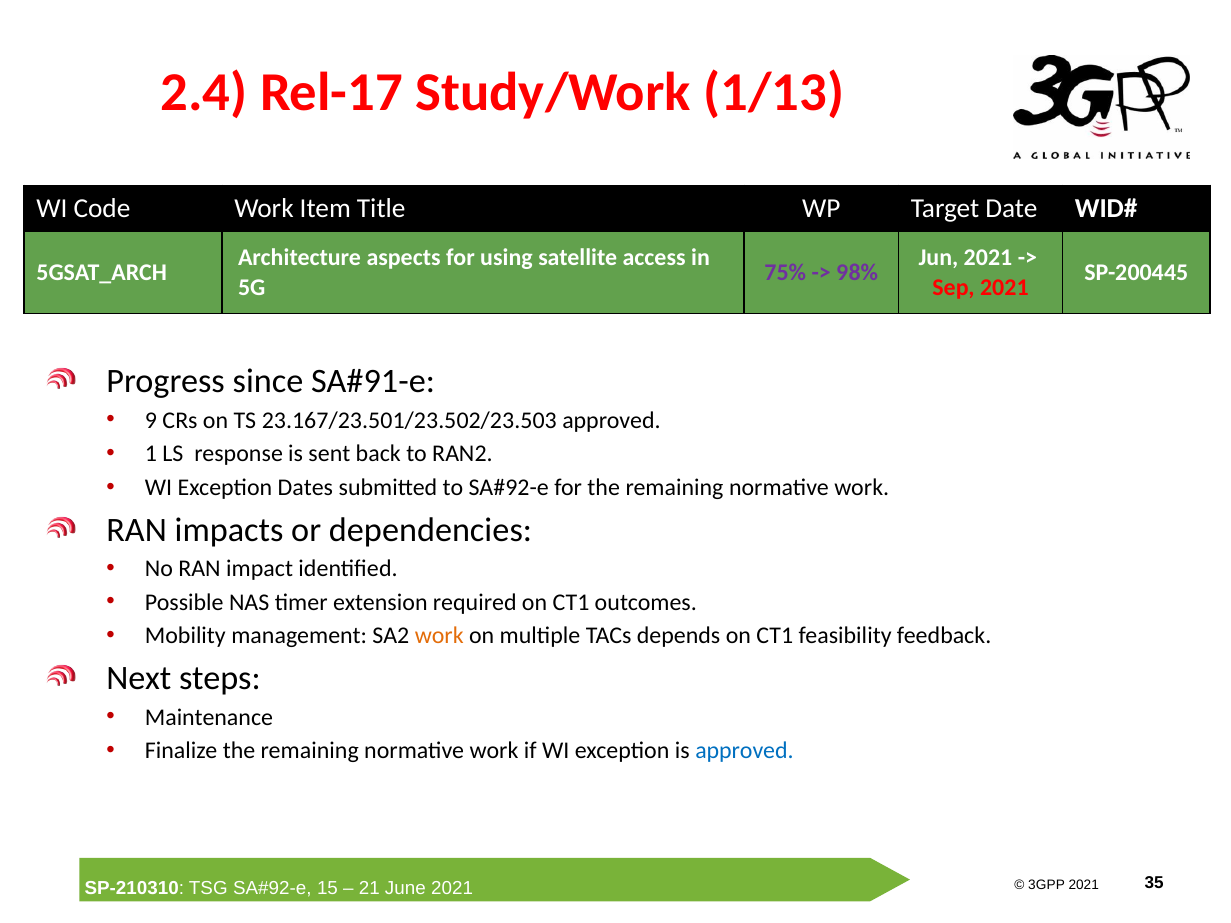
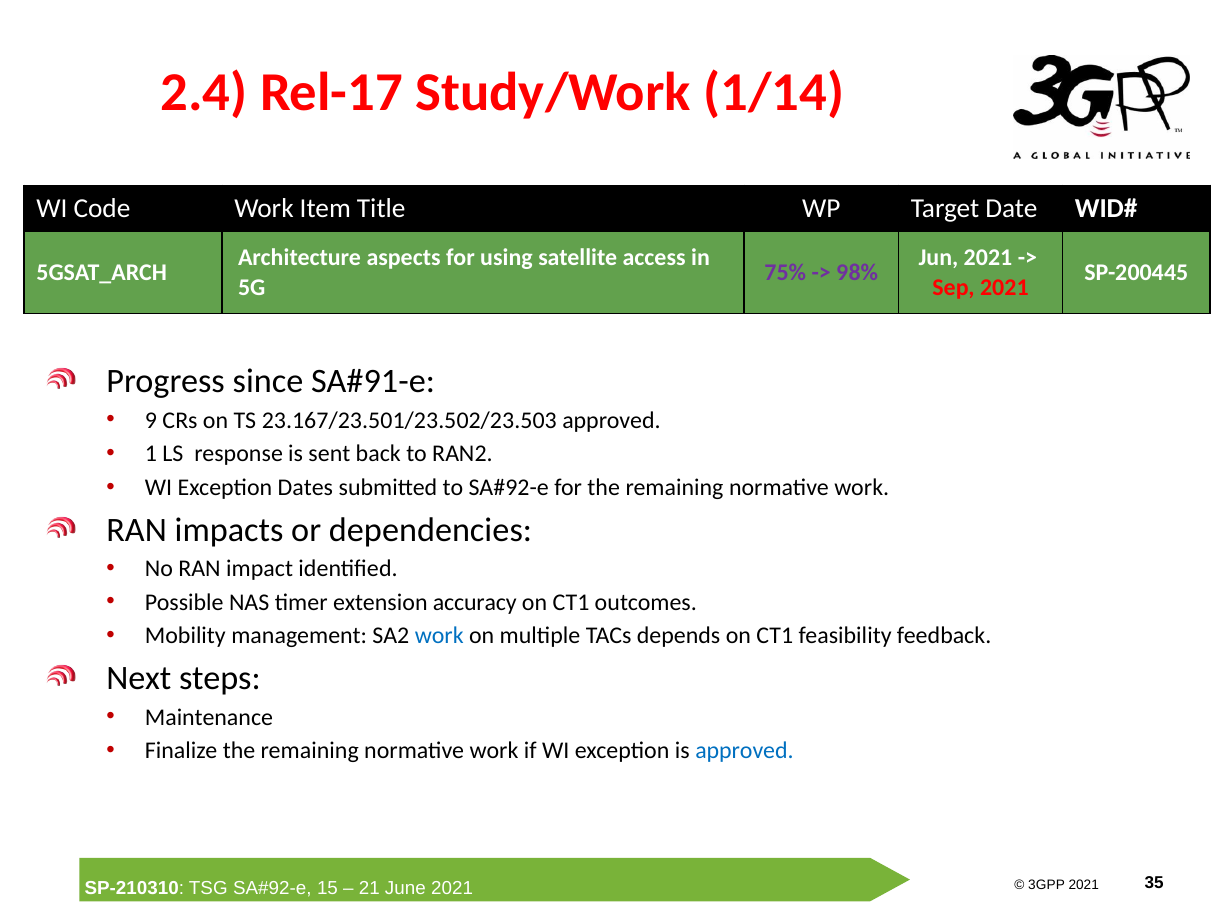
1/13: 1/13 -> 1/14
required: required -> accuracy
work at (439, 636) colour: orange -> blue
